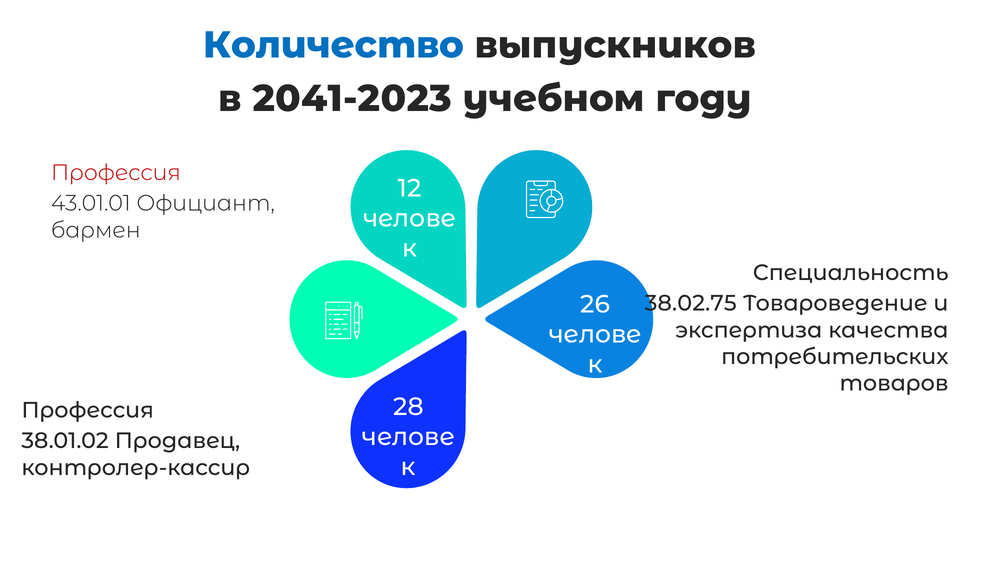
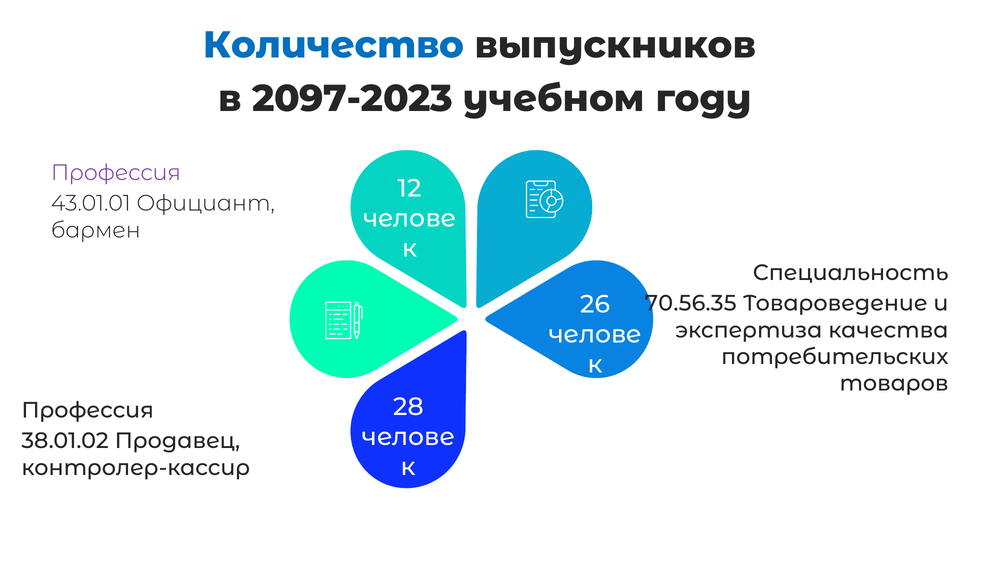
2041-2023: 2041-2023 -> 2097-2023
Профессия at (116, 173) colour: red -> purple
38.02.75: 38.02.75 -> 70.56.35
